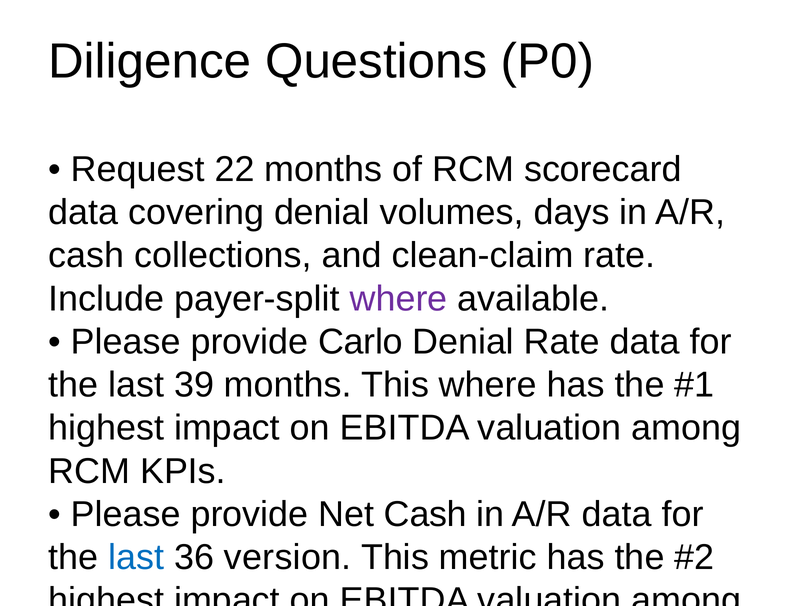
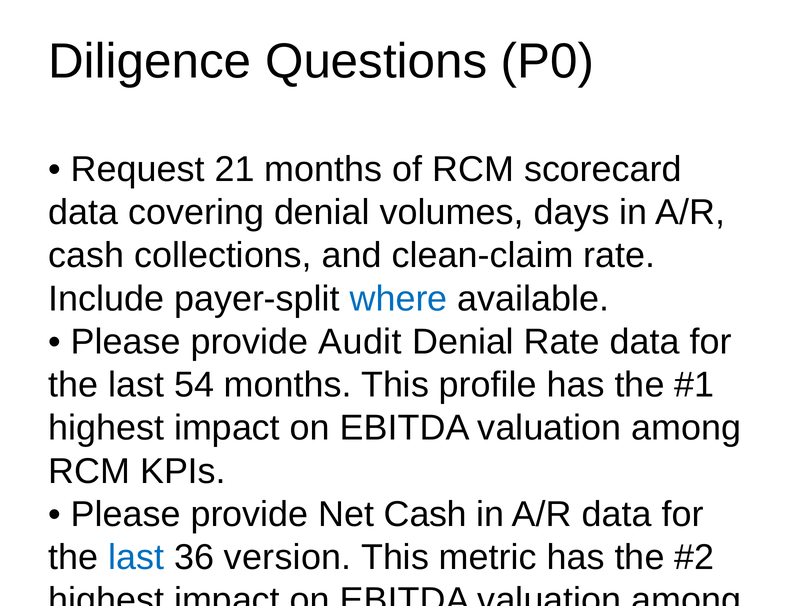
22: 22 -> 21
where at (399, 299) colour: purple -> blue
Carlo: Carlo -> Audit
39: 39 -> 54
This where: where -> profile
